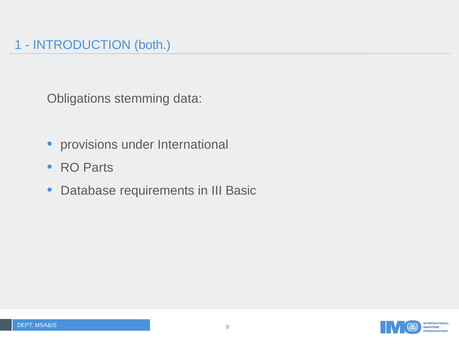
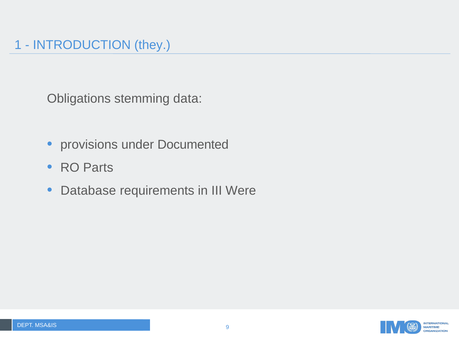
both: both -> they
International: International -> Documented
Basic: Basic -> Were
